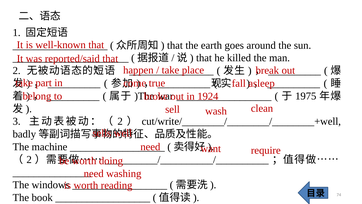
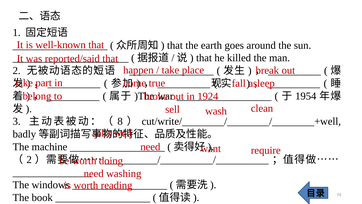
1975: 1975 -> 1954
2 at (120, 121): 2 -> 8
